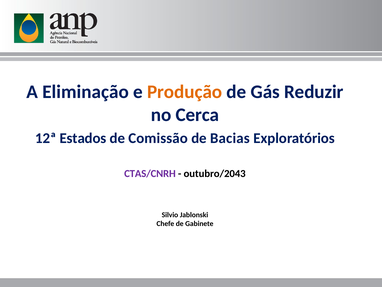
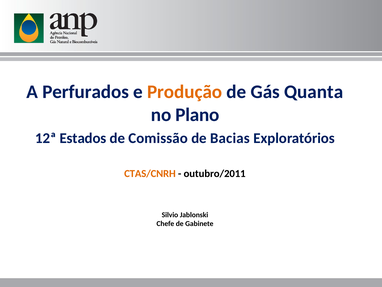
Eliminação: Eliminação -> Perfurados
Reduzir: Reduzir -> Quanta
Cerca: Cerca -> Plano
CTAS/CNRH colour: purple -> orange
outubro/2043: outubro/2043 -> outubro/2011
